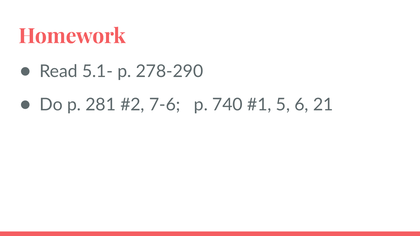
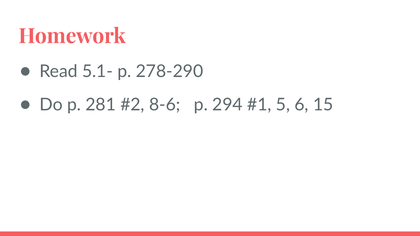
7-6: 7-6 -> 8-6
740: 740 -> 294
21: 21 -> 15
